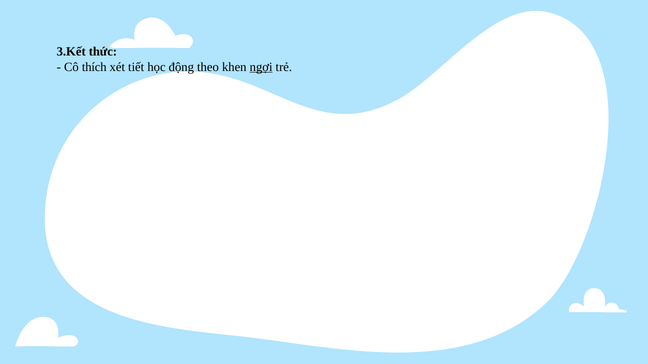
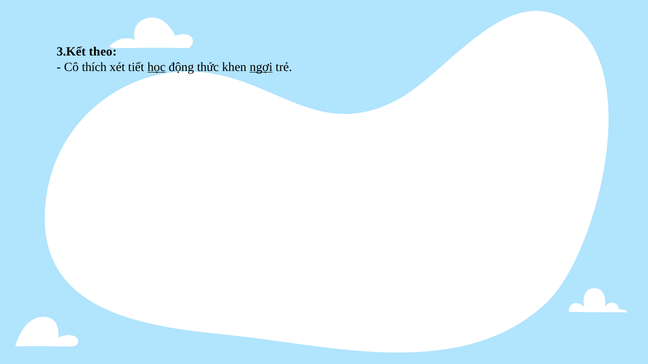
thức: thức -> theo
học underline: none -> present
theo: theo -> thức
